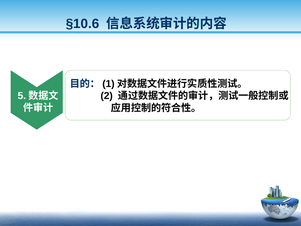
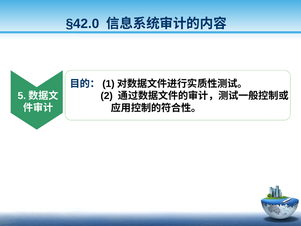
§10.6: §10.6 -> §42.0
